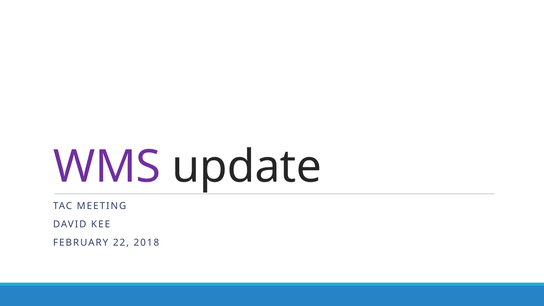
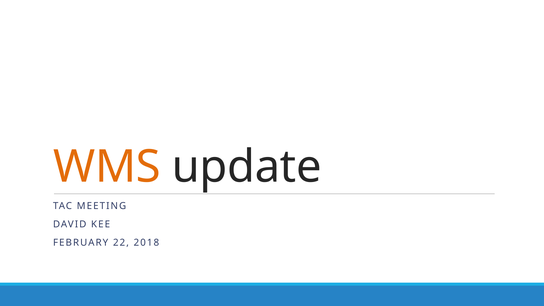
WMS colour: purple -> orange
